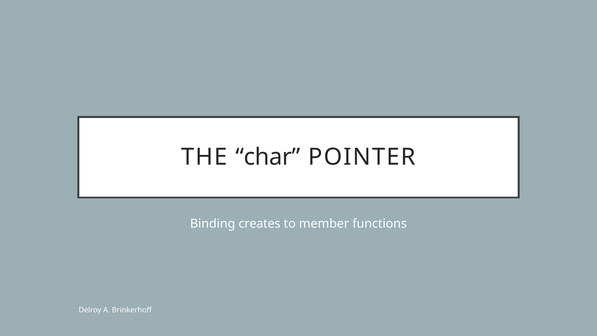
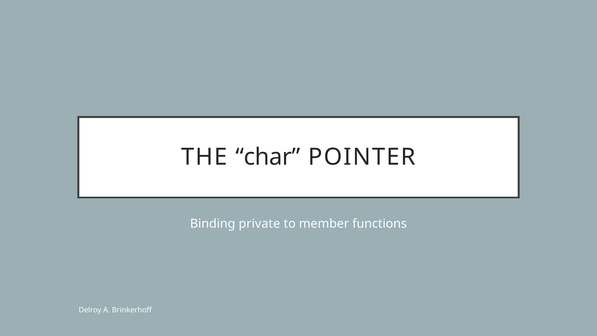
creates: creates -> private
